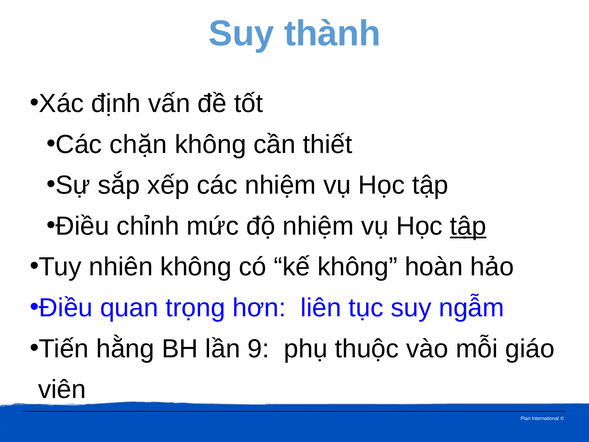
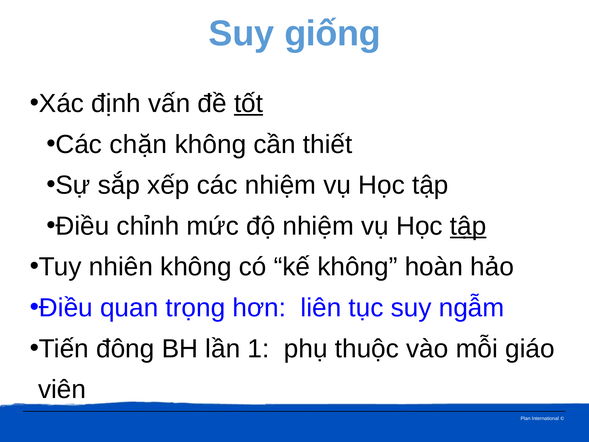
thành: thành -> giống
tốt underline: none -> present
hằng: hằng -> đông
9: 9 -> 1
